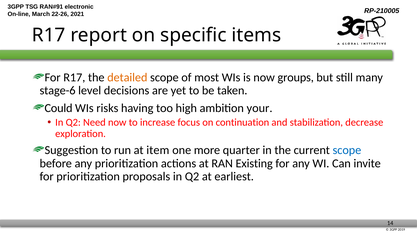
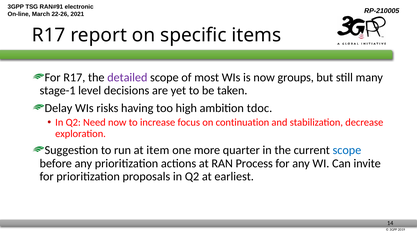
detailed colour: orange -> purple
stage-6: stage-6 -> stage-1
Could: Could -> Delay
your: your -> tdoc
Existing: Existing -> Process
